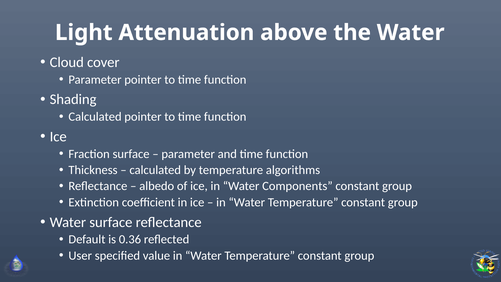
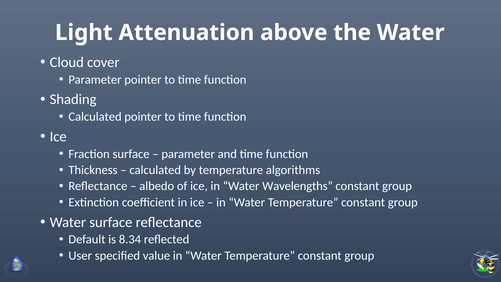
Components: Components -> Wavelengths
0.36: 0.36 -> 8.34
